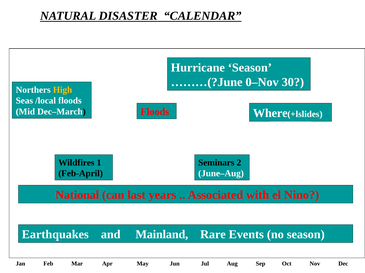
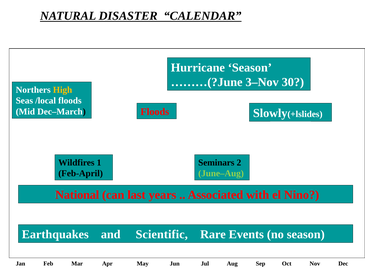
0–Nov: 0–Nov -> 3–Nov
Where: Where -> Slowly
June–Aug colour: white -> light green
Mainland: Mainland -> Scientific
